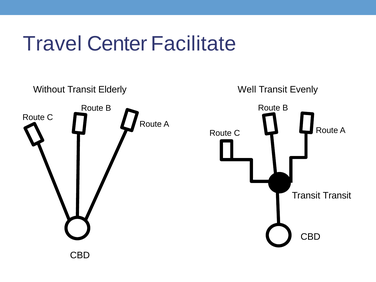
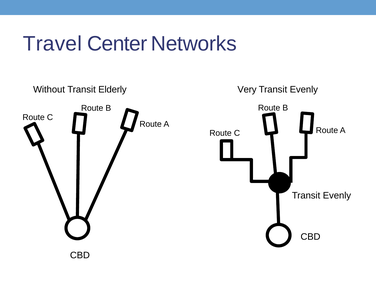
Facilitate: Facilitate -> Networks
Well: Well -> Very
Transit at (337, 195): Transit -> Evenly
